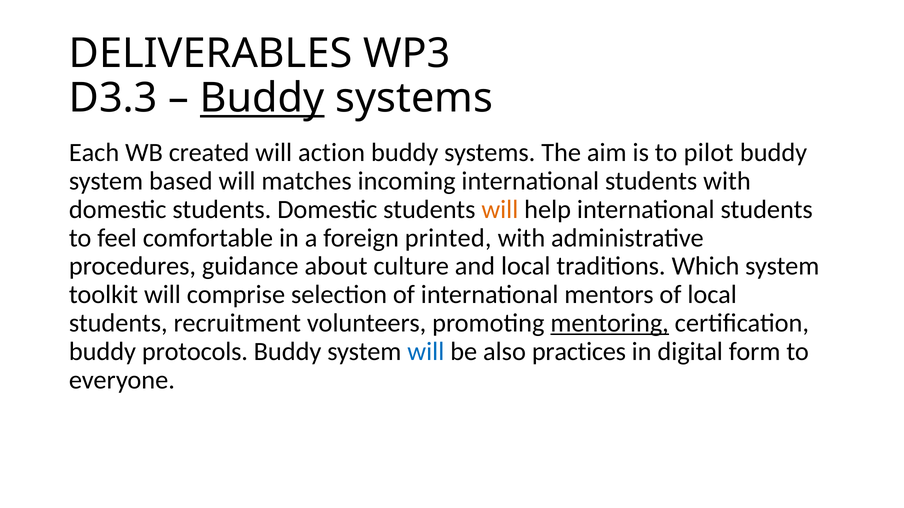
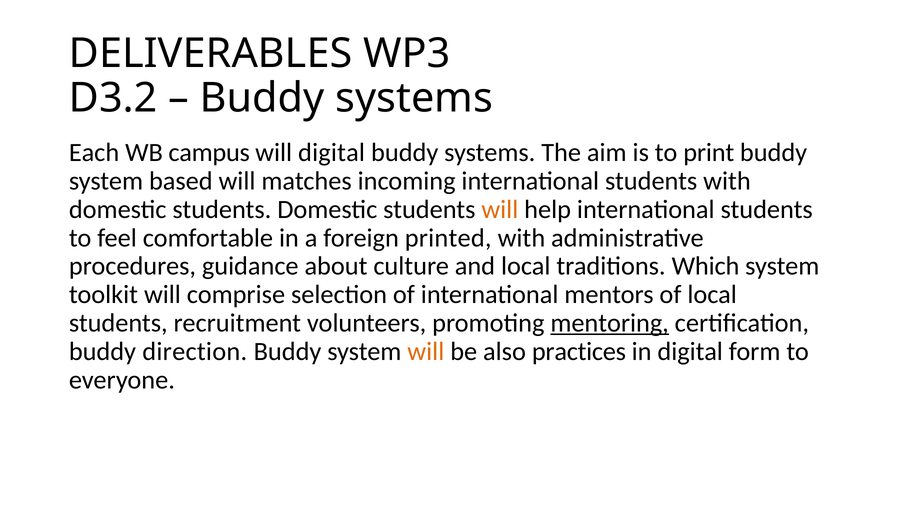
D3.3: D3.3 -> D3.2
Buddy at (262, 98) underline: present -> none
created: created -> campus
will action: action -> digital
pilot: pilot -> print
protocols: protocols -> direction
will at (426, 352) colour: blue -> orange
